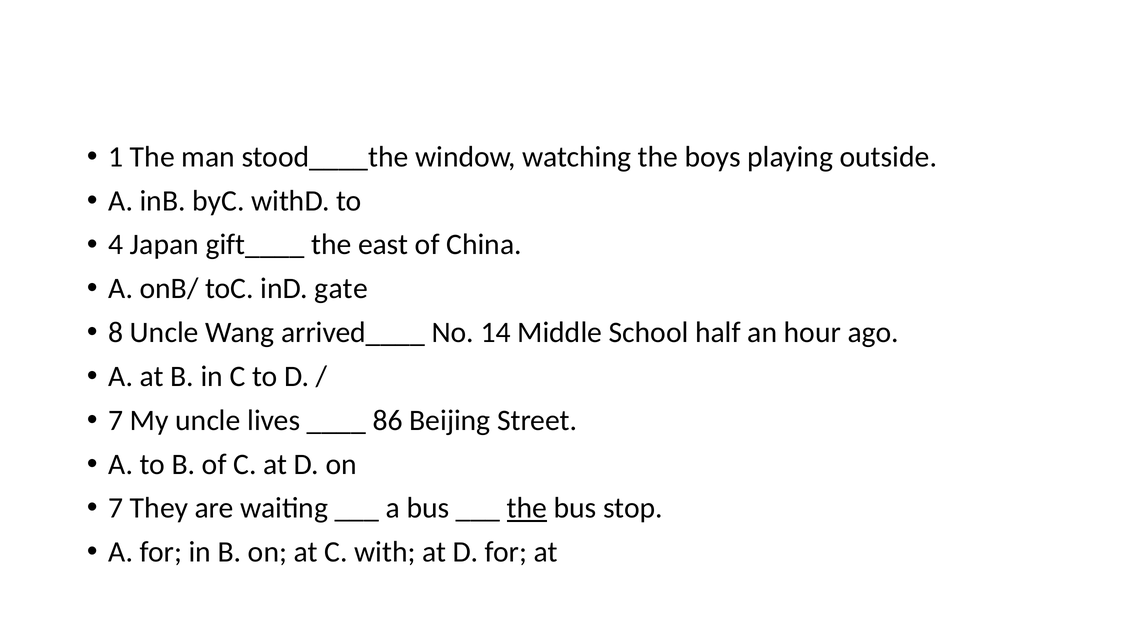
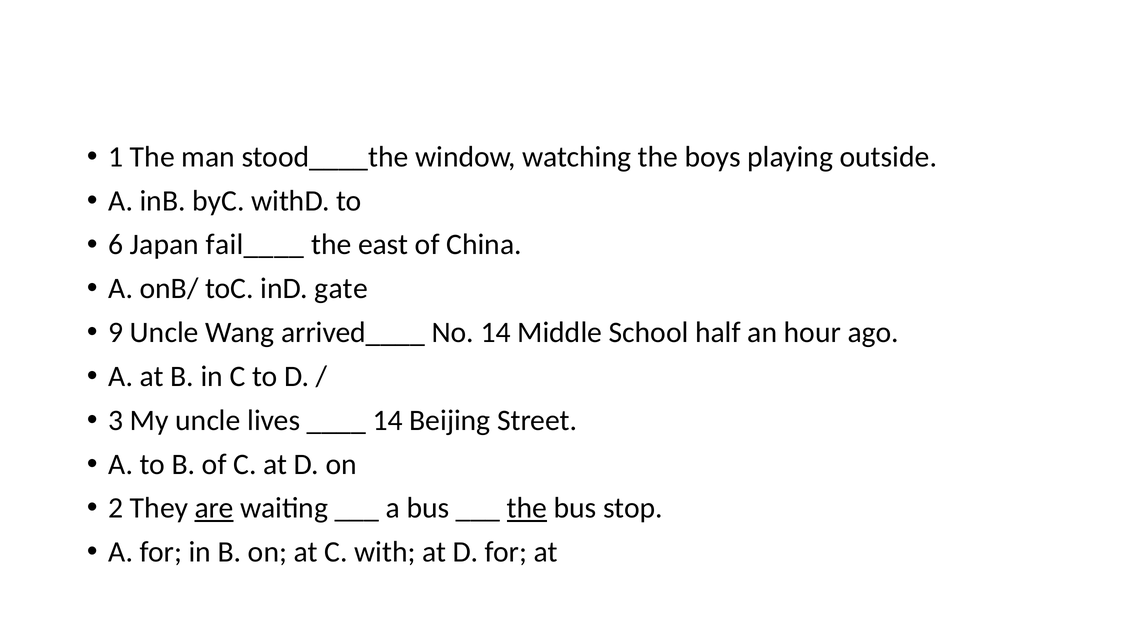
4: 4 -> 6
gift____: gift____ -> fail____
8: 8 -> 9
7 at (116, 420): 7 -> 3
86 at (388, 420): 86 -> 14
7 at (116, 508): 7 -> 2
are underline: none -> present
